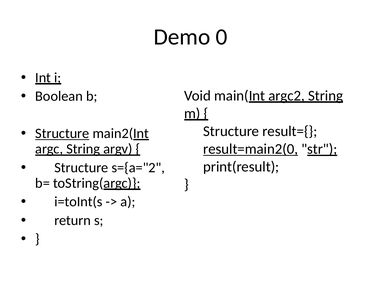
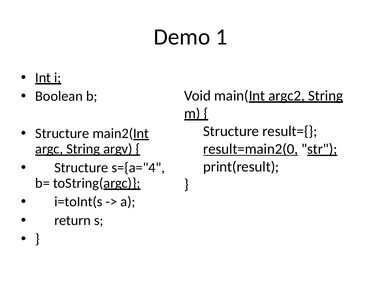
0: 0 -> 1
Structure at (62, 133) underline: present -> none
s={a="2: s={a="2 -> s={a="4
